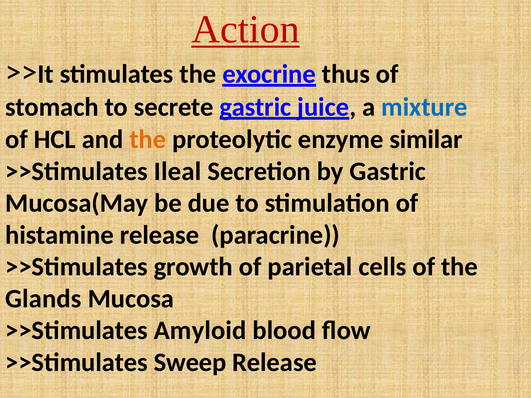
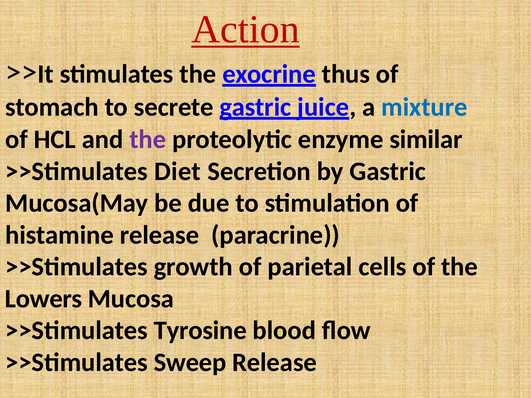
the at (148, 140) colour: orange -> purple
Ileal: Ileal -> Diet
Glands: Glands -> Lowers
Amyloid: Amyloid -> Tyrosine
